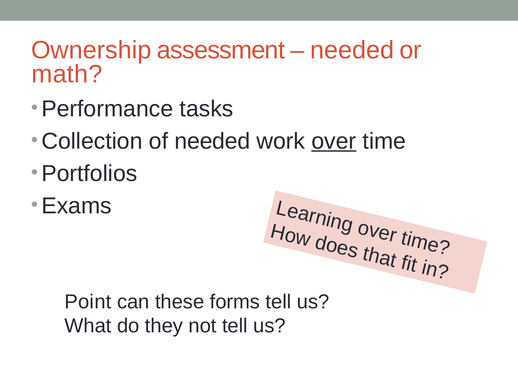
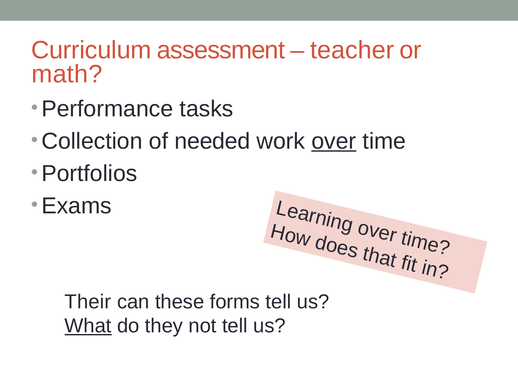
Ownership: Ownership -> Curriculum
needed at (352, 50): needed -> teacher
Point: Point -> Their
What underline: none -> present
